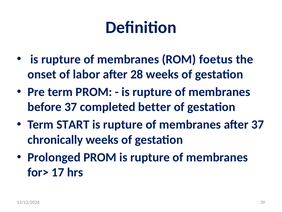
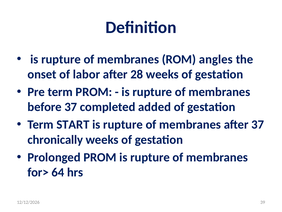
foetus: foetus -> angles
better: better -> added
17: 17 -> 64
